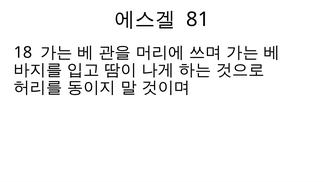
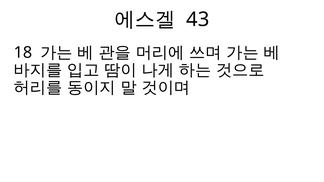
81: 81 -> 43
